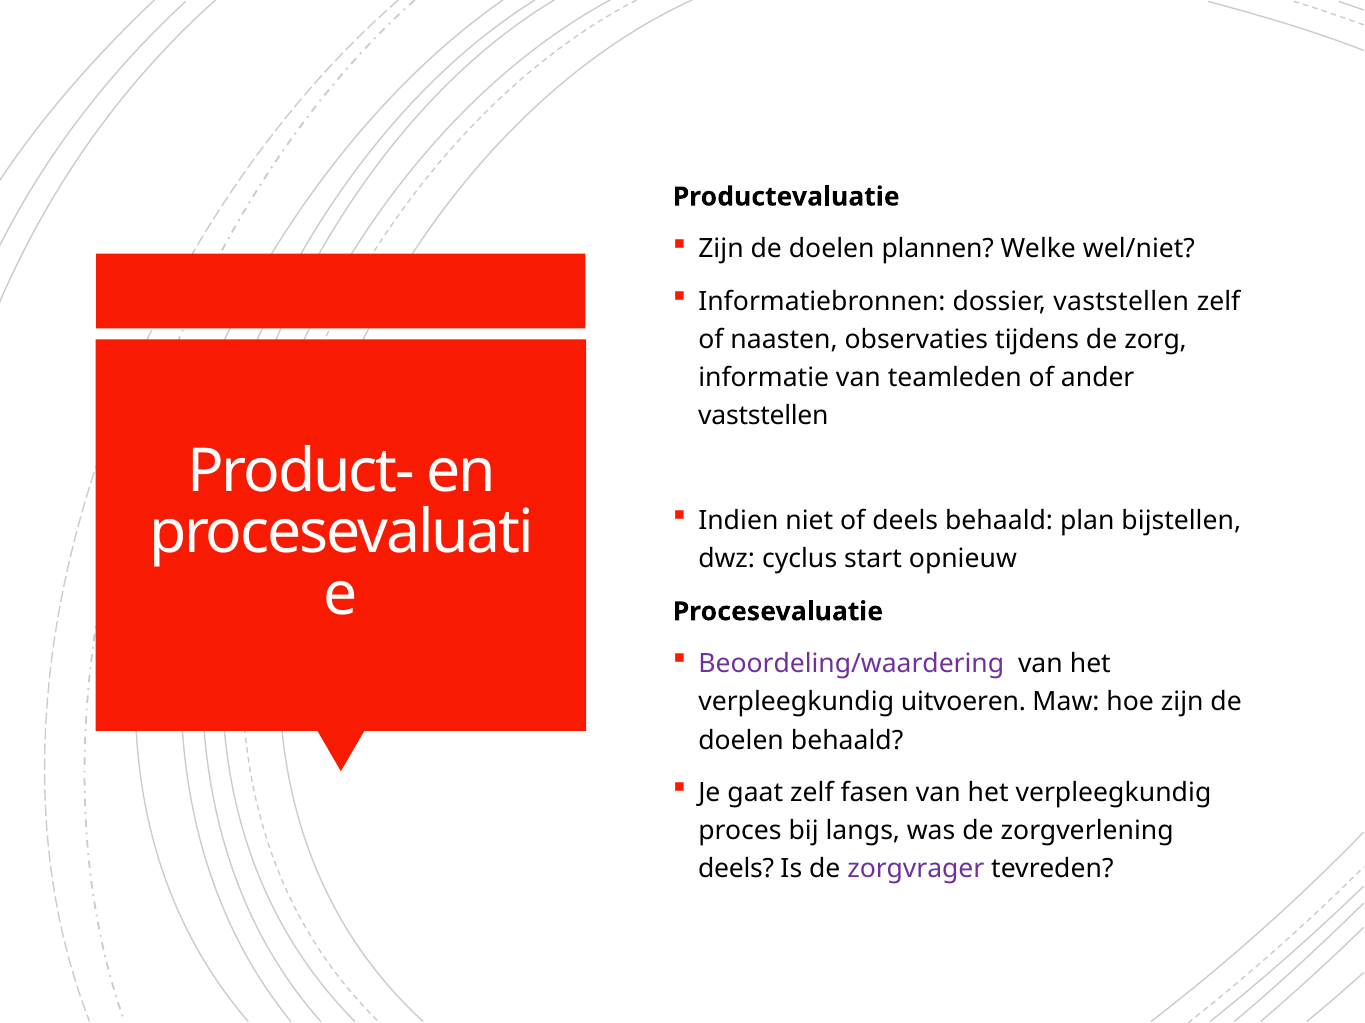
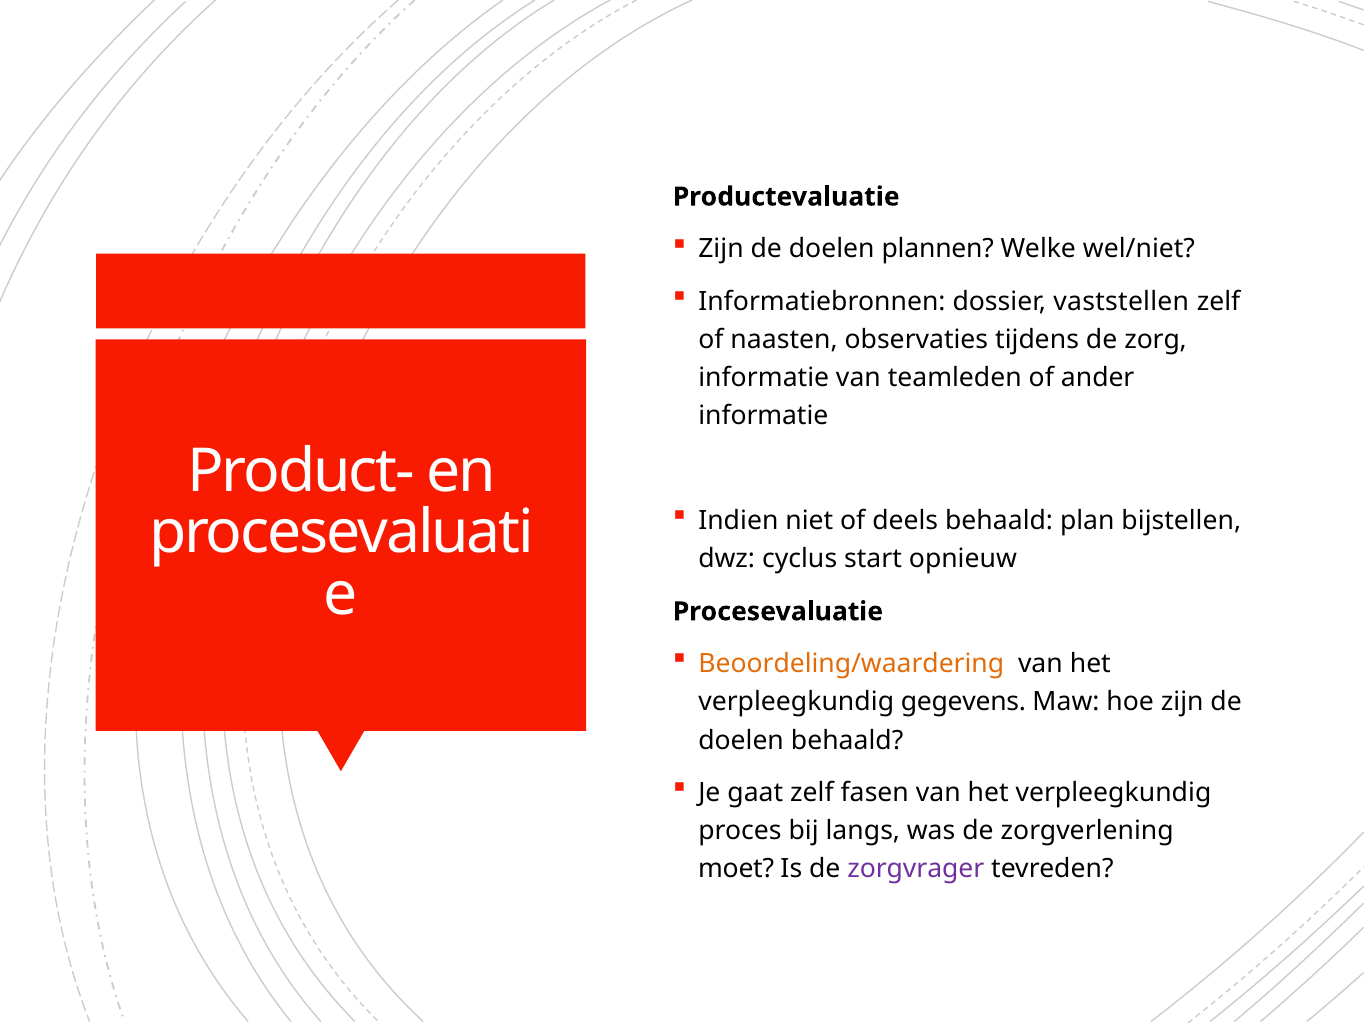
vaststellen at (763, 416): vaststellen -> informatie
Beoordeling/waardering colour: purple -> orange
uitvoeren: uitvoeren -> gegevens
deels at (736, 870): deels -> moet
